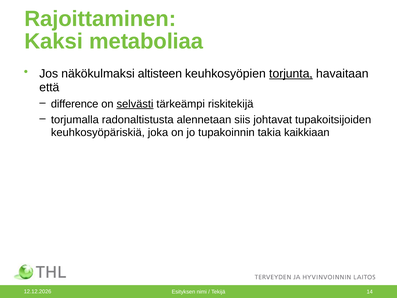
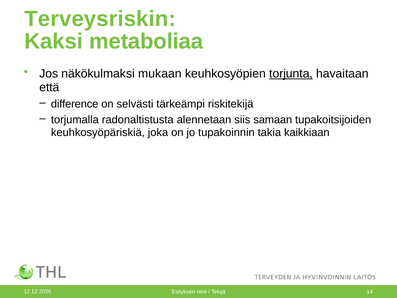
Rajoittaminen: Rajoittaminen -> Terveysriskin
altisteen: altisteen -> mukaan
selvästi underline: present -> none
johtavat: johtavat -> samaan
